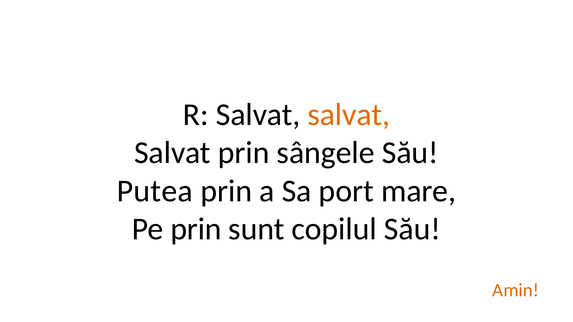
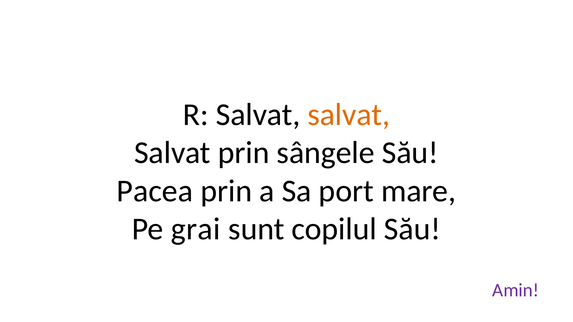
Putea: Putea -> Pacea
Pe prin: prin -> grai
Amin colour: orange -> purple
